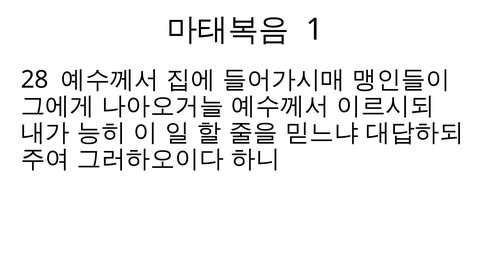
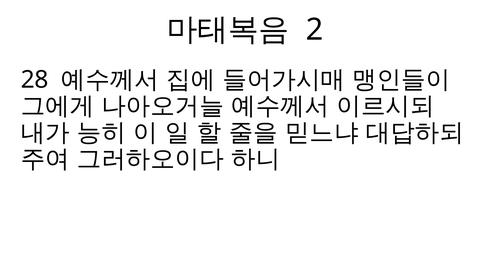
1: 1 -> 2
